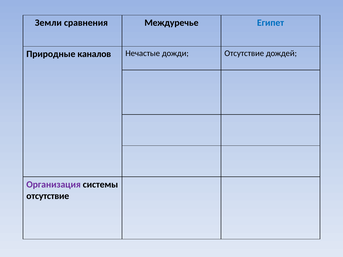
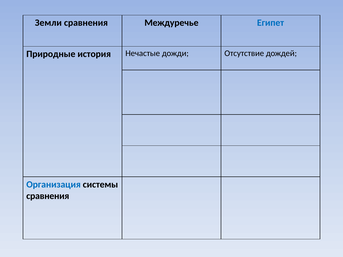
каналов: каналов -> история
Организация colour: purple -> blue
отсутствие at (48, 196): отсутствие -> сравнения
